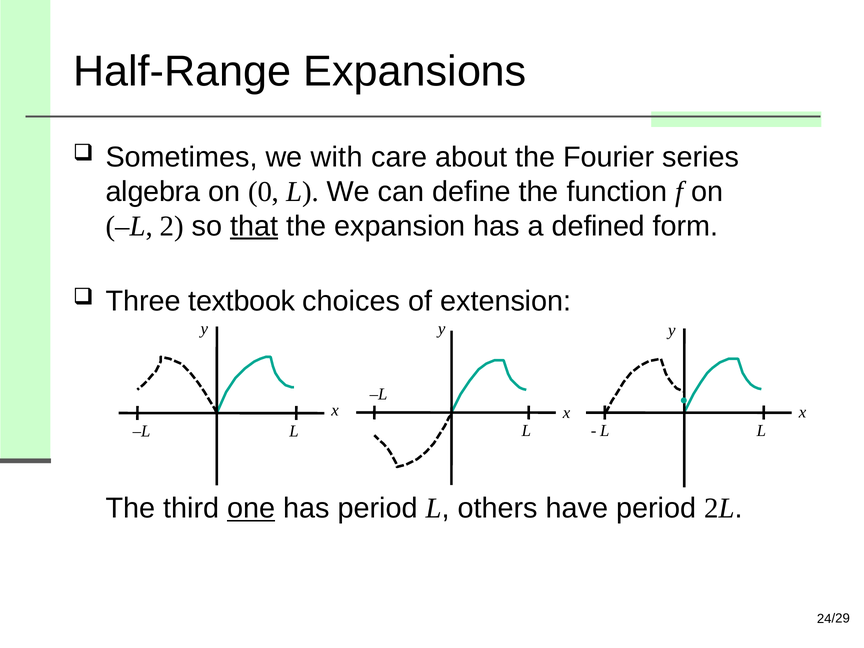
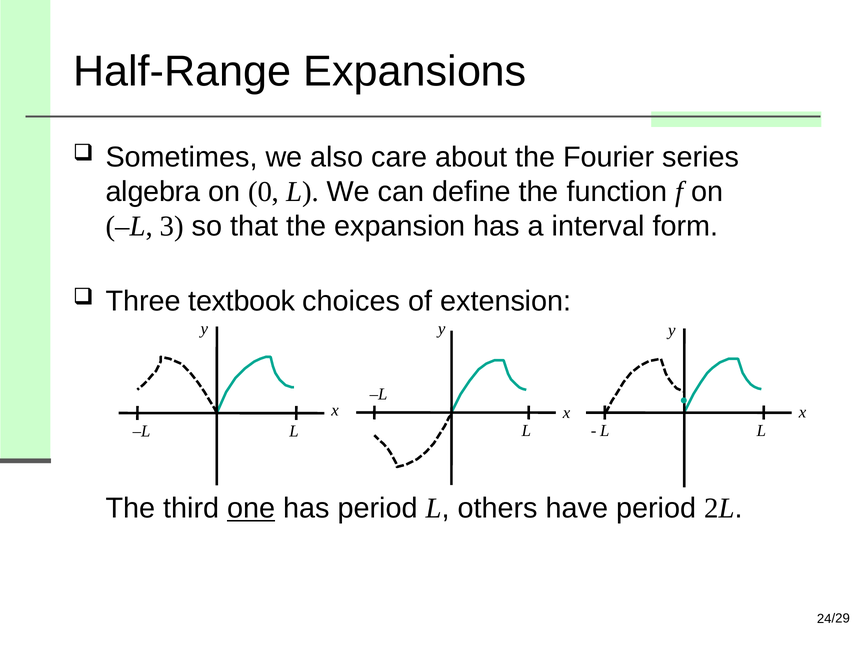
with: with -> also
2: 2 -> 3
that underline: present -> none
defined: defined -> interval
